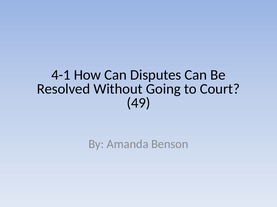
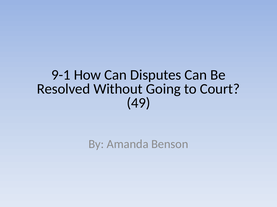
4-1: 4-1 -> 9-1
